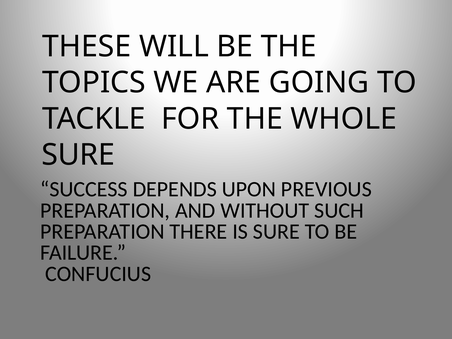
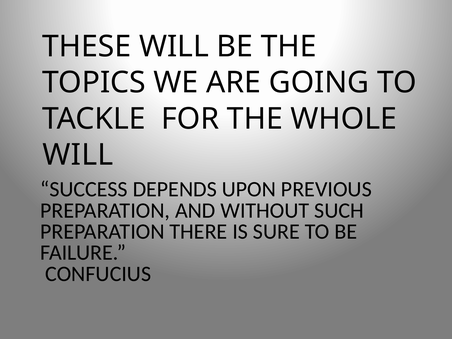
SURE at (78, 155): SURE -> WILL
